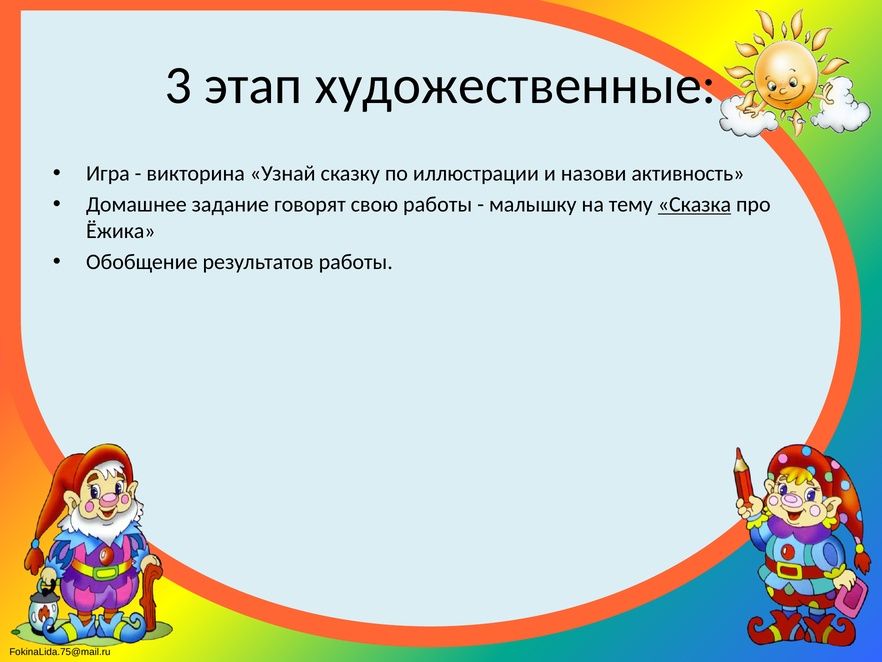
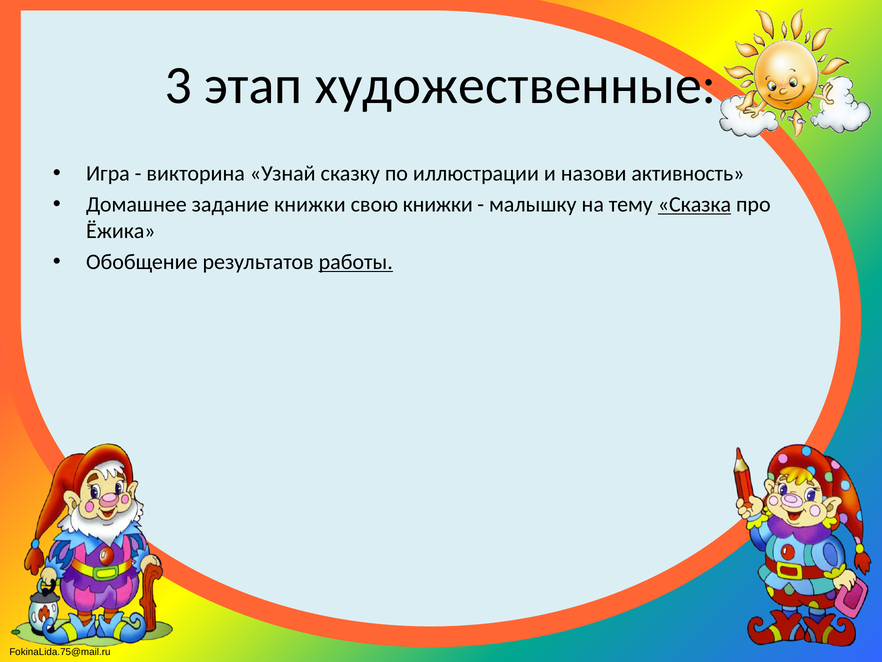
задание говорят: говорят -> книжки
свою работы: работы -> книжки
работы at (356, 262) underline: none -> present
